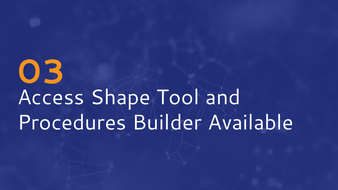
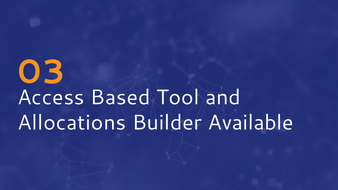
Shape: Shape -> Based
Procedures: Procedures -> Allocations
